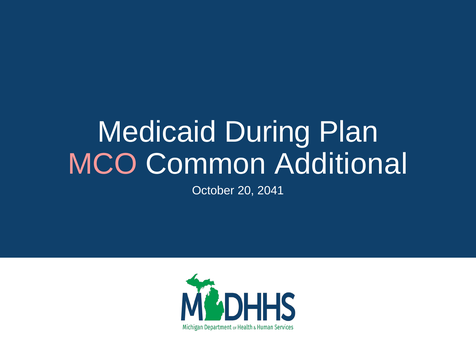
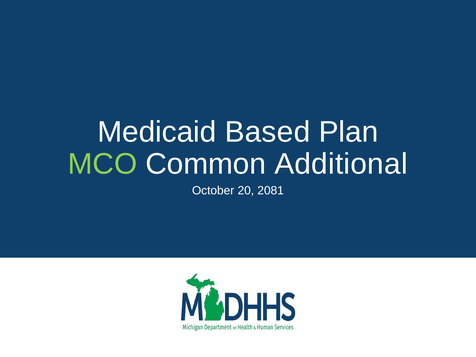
During: During -> Based
MCO colour: pink -> light green
2041: 2041 -> 2081
